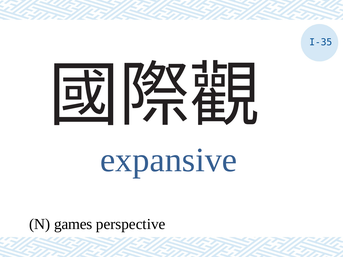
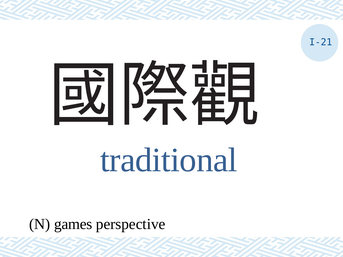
I-35: I-35 -> I-21
expansive: expansive -> traditional
